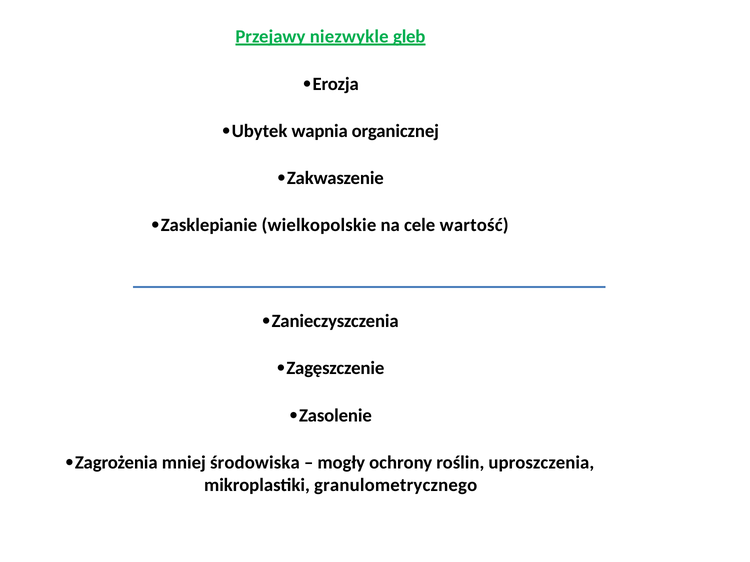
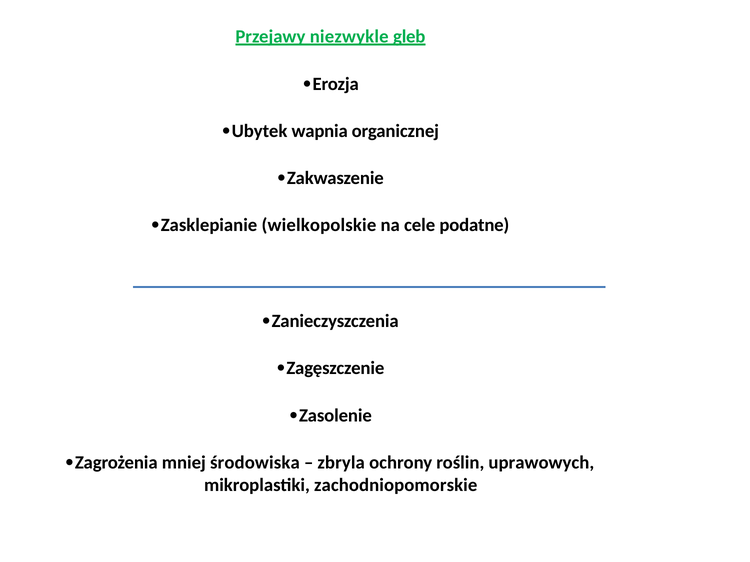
wartość: wartość -> podatne
mogły: mogły -> zbryla
uproszczenia: uproszczenia -> uprawowych
granulometrycznego: granulometrycznego -> zachodniopomorskie
